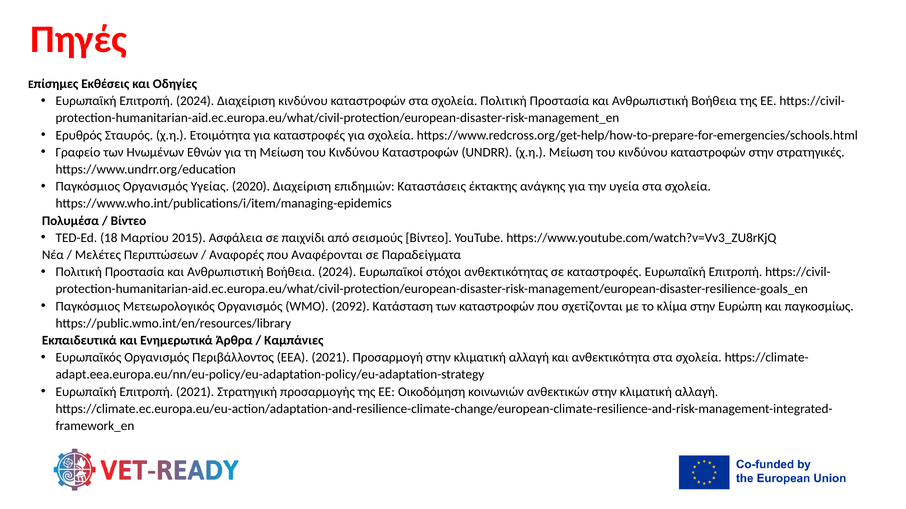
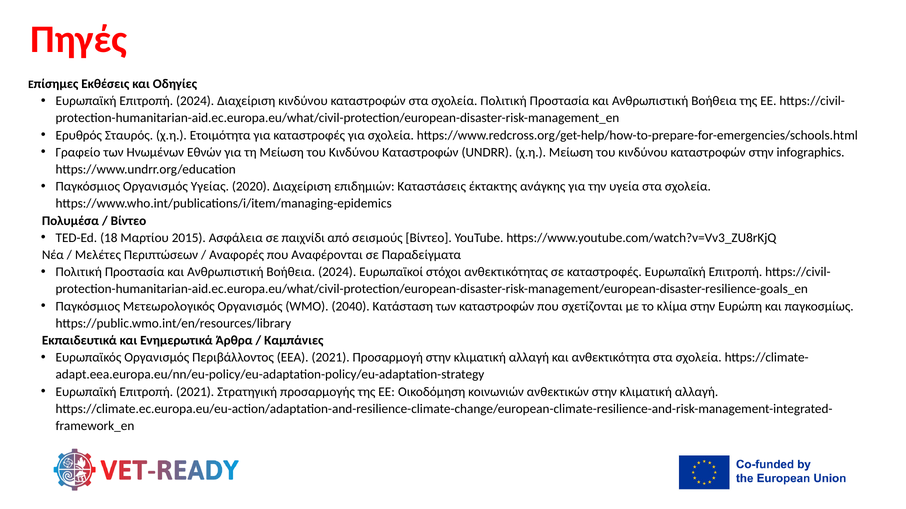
στρατηγικές: στρατηγικές -> infographics
2092: 2092 -> 2040
